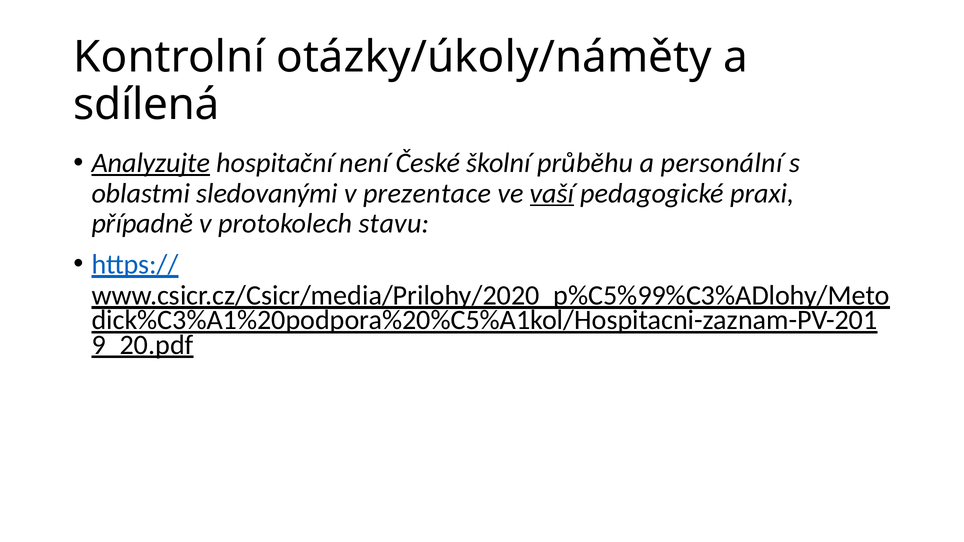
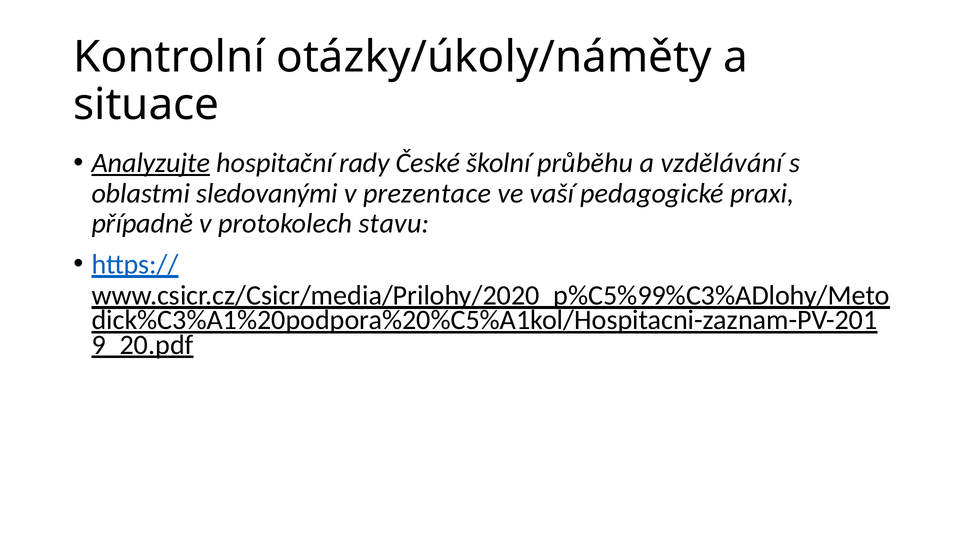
sdílená: sdílená -> situace
není: není -> rady
personální: personální -> vzdělávání
vaší underline: present -> none
